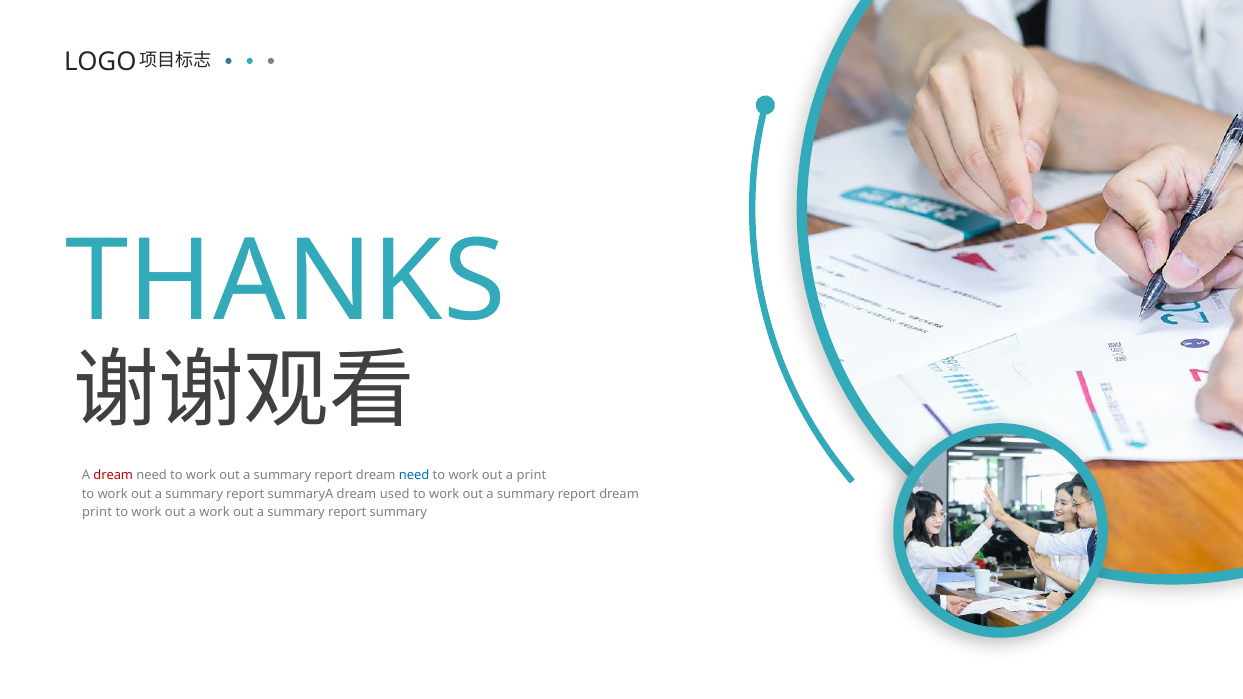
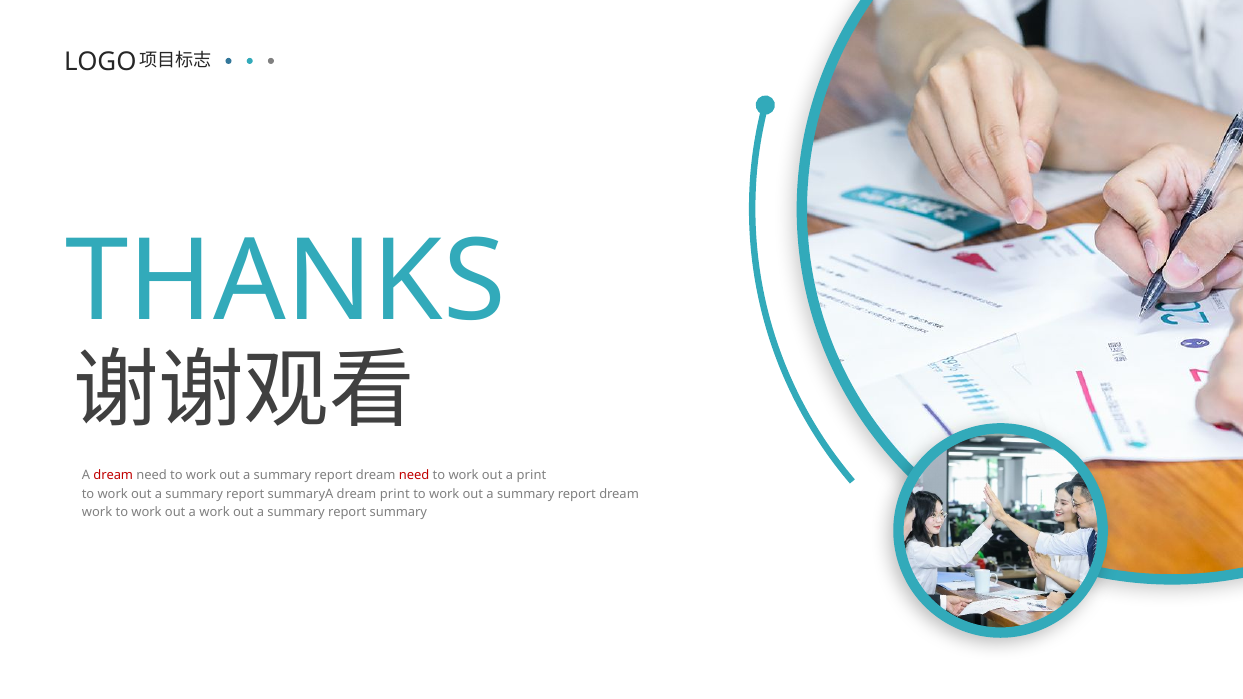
need at (414, 475) colour: blue -> red
dream used: used -> print
print at (97, 513): print -> work
